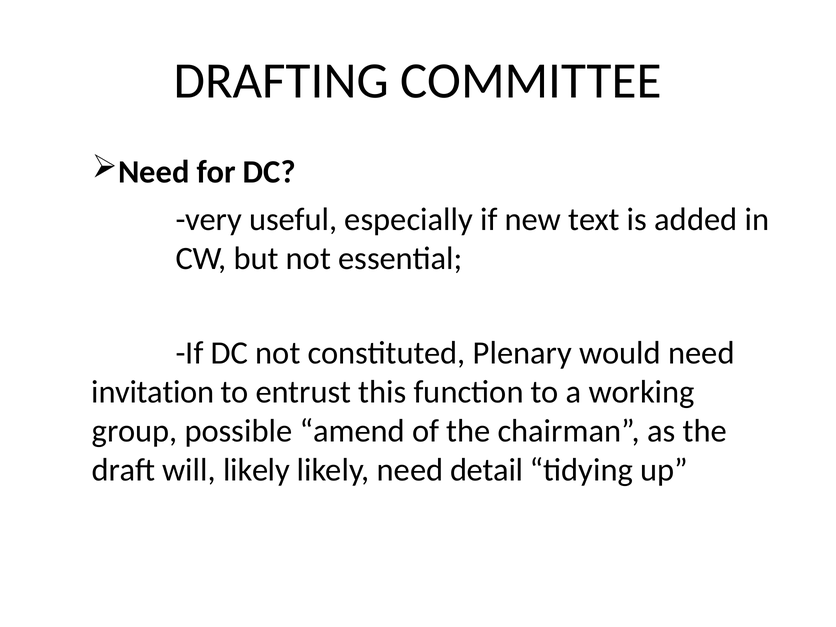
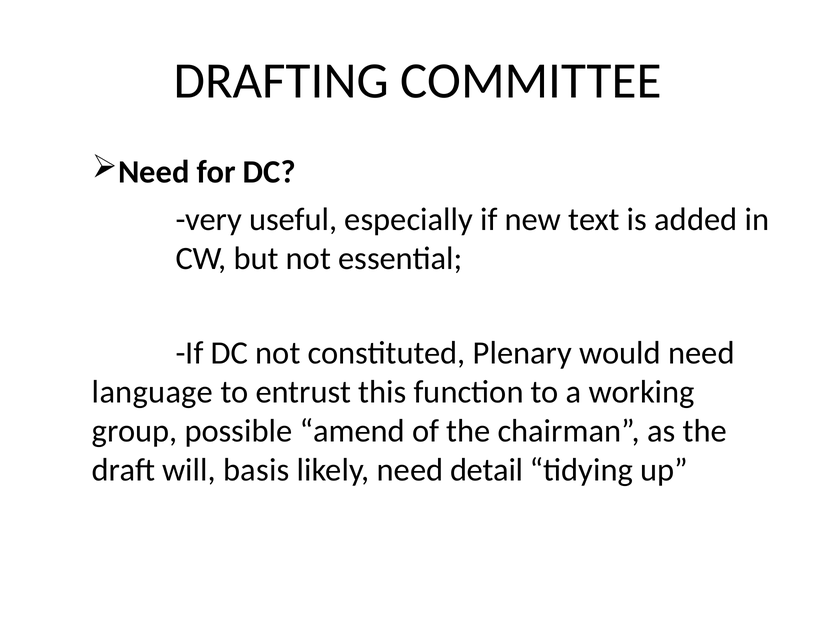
invitation: invitation -> language
will likely: likely -> basis
